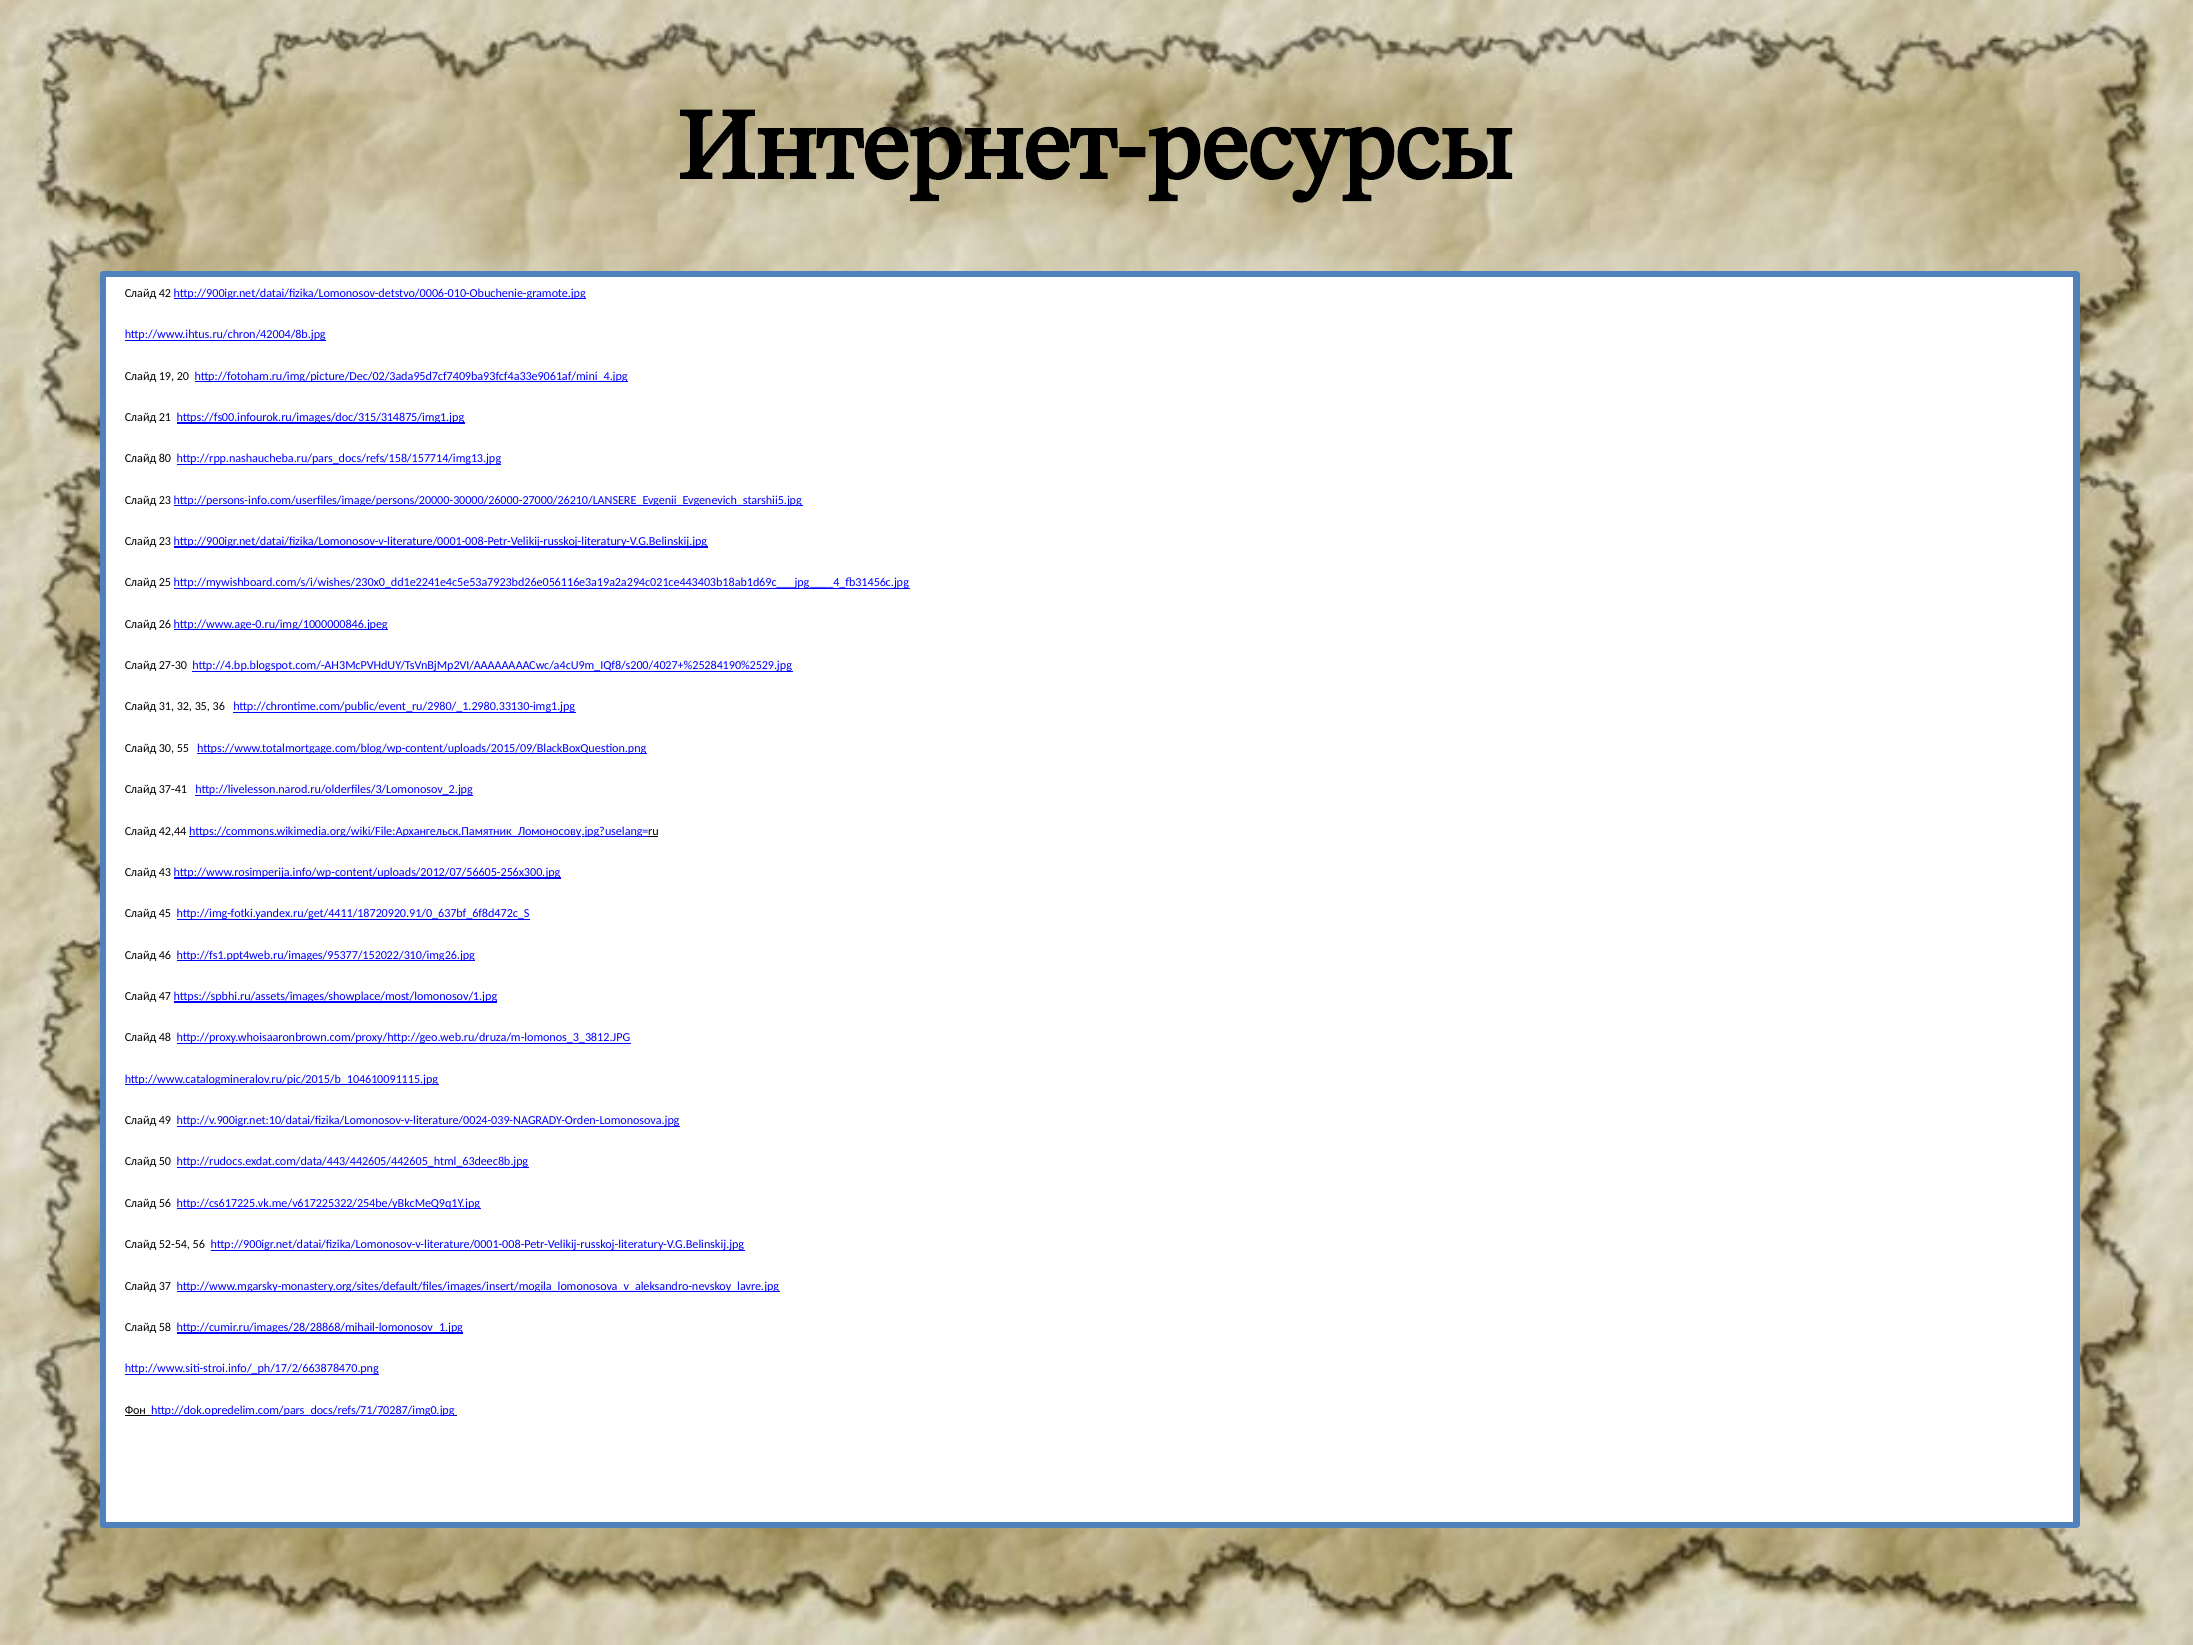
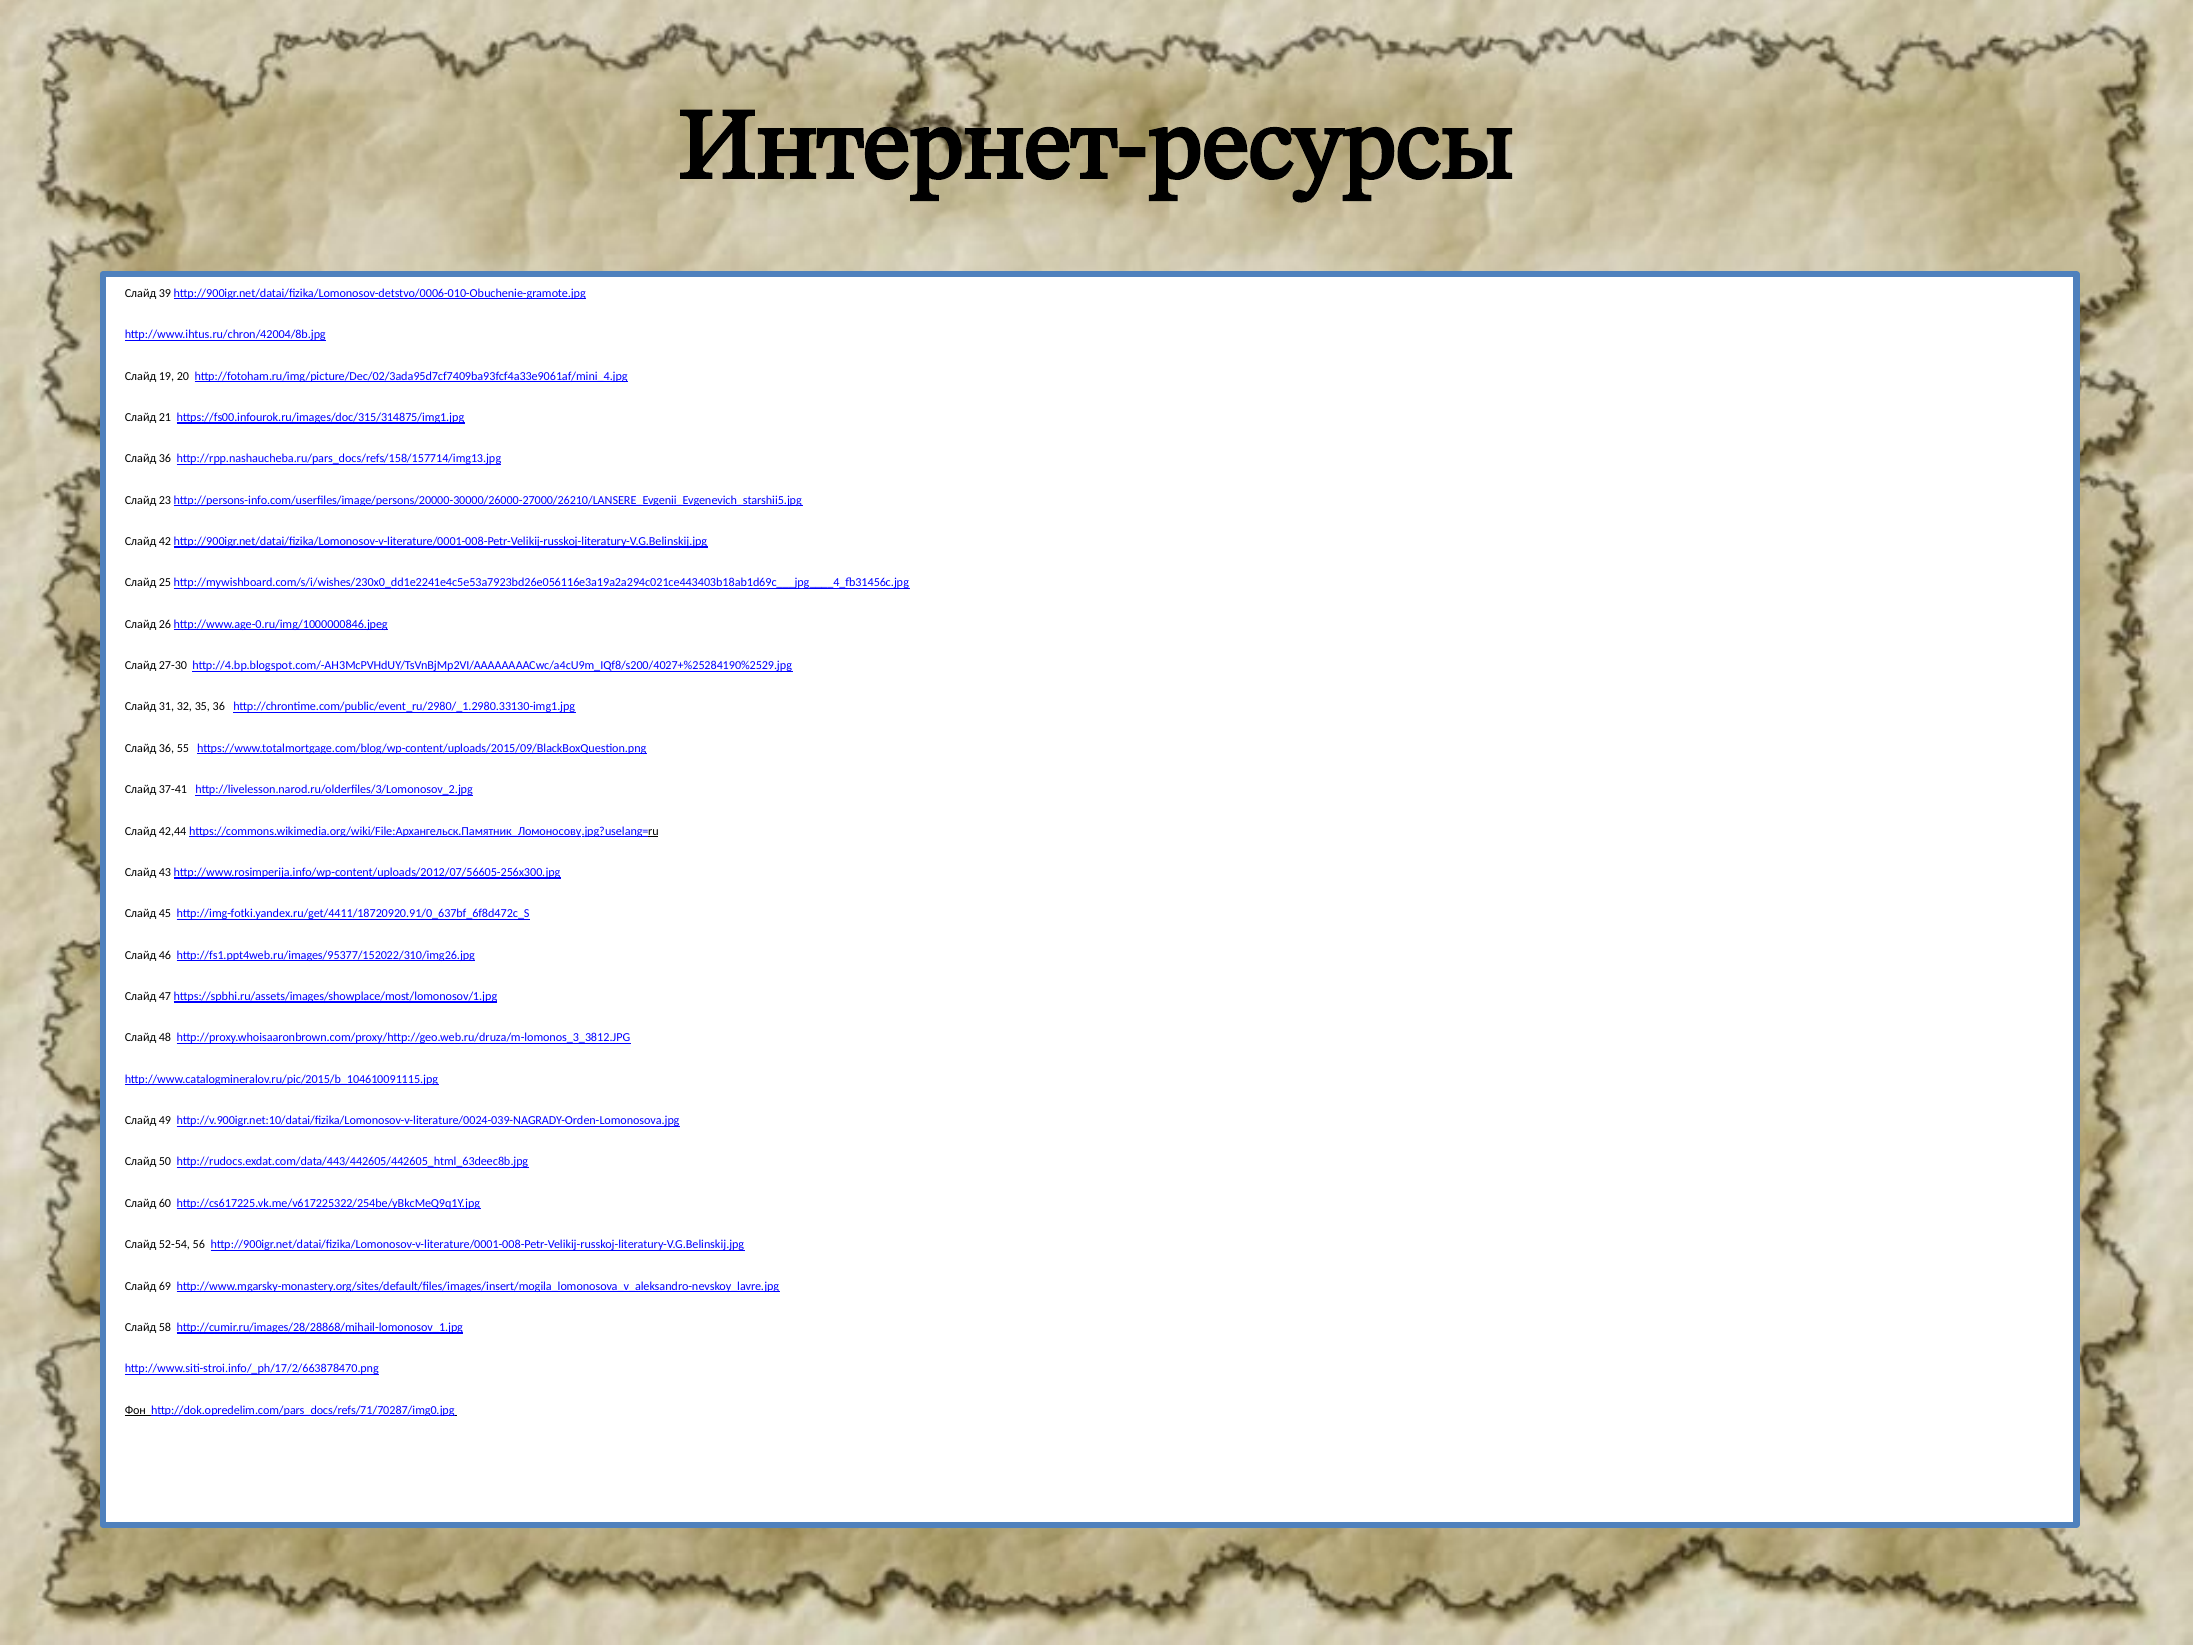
42: 42 -> 39
80 at (165, 459): 80 -> 36
23 at (165, 541): 23 -> 42
30 at (166, 748): 30 -> 36
Слайд 56: 56 -> 60
37: 37 -> 69
